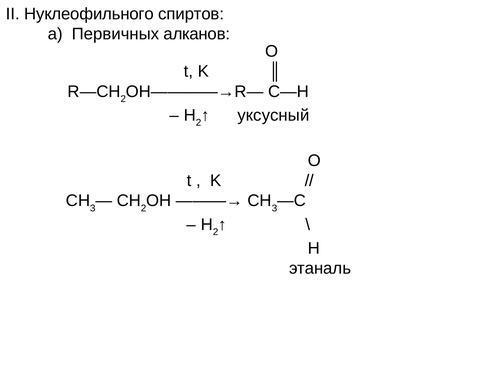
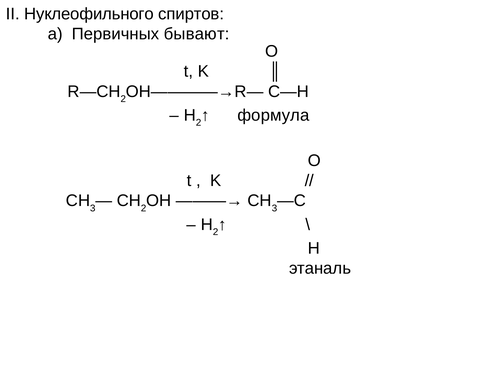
алканов: алканов -> бывают
уксусный: уксусный -> формула
